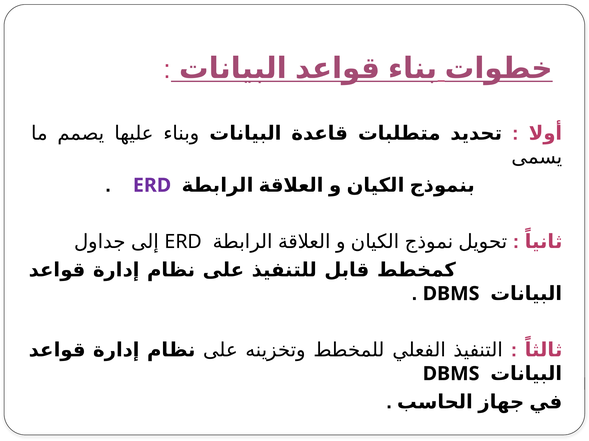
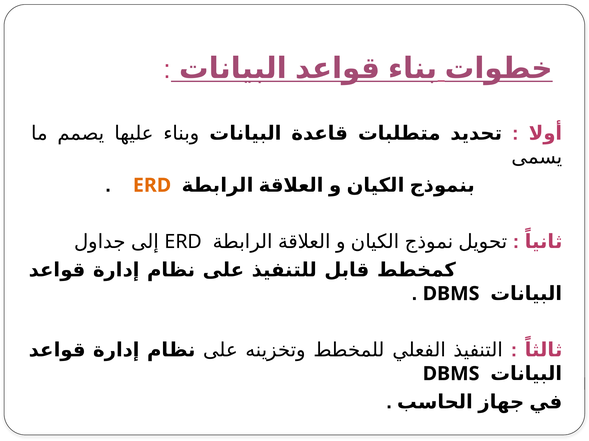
ERD at (152, 186) colour: purple -> orange
